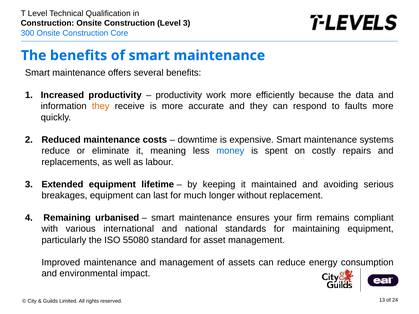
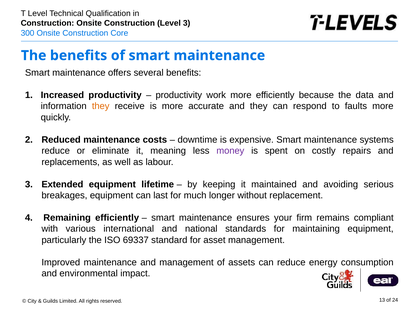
money colour: blue -> purple
Remaining urbanised: urbanised -> efficiently
55080: 55080 -> 69337
